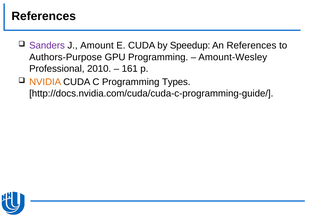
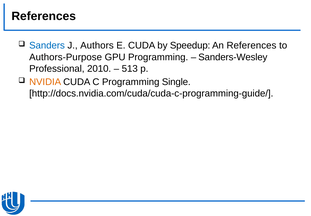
Sanders colour: purple -> blue
Amount: Amount -> Authors
Amount-Wesley: Amount-Wesley -> Sanders-Wesley
161: 161 -> 513
Types: Types -> Single
